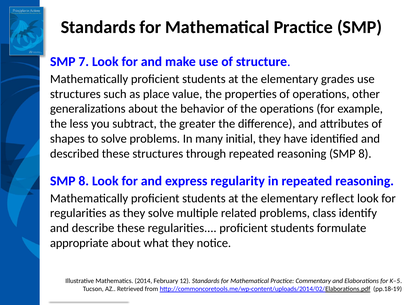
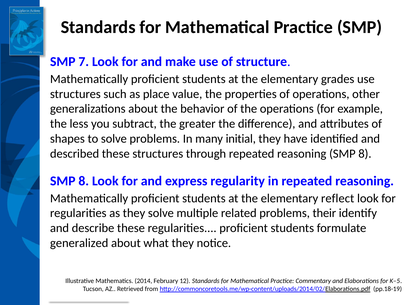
class: class -> their
appropriate: appropriate -> generalized
